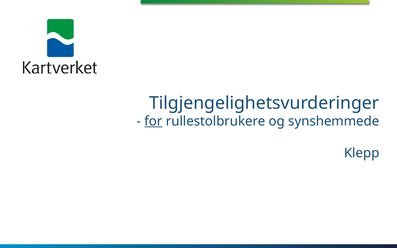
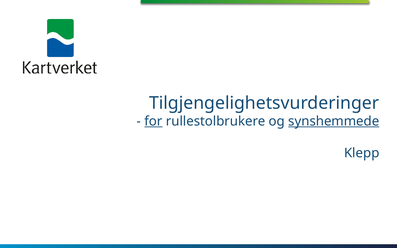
synshemmede underline: none -> present
